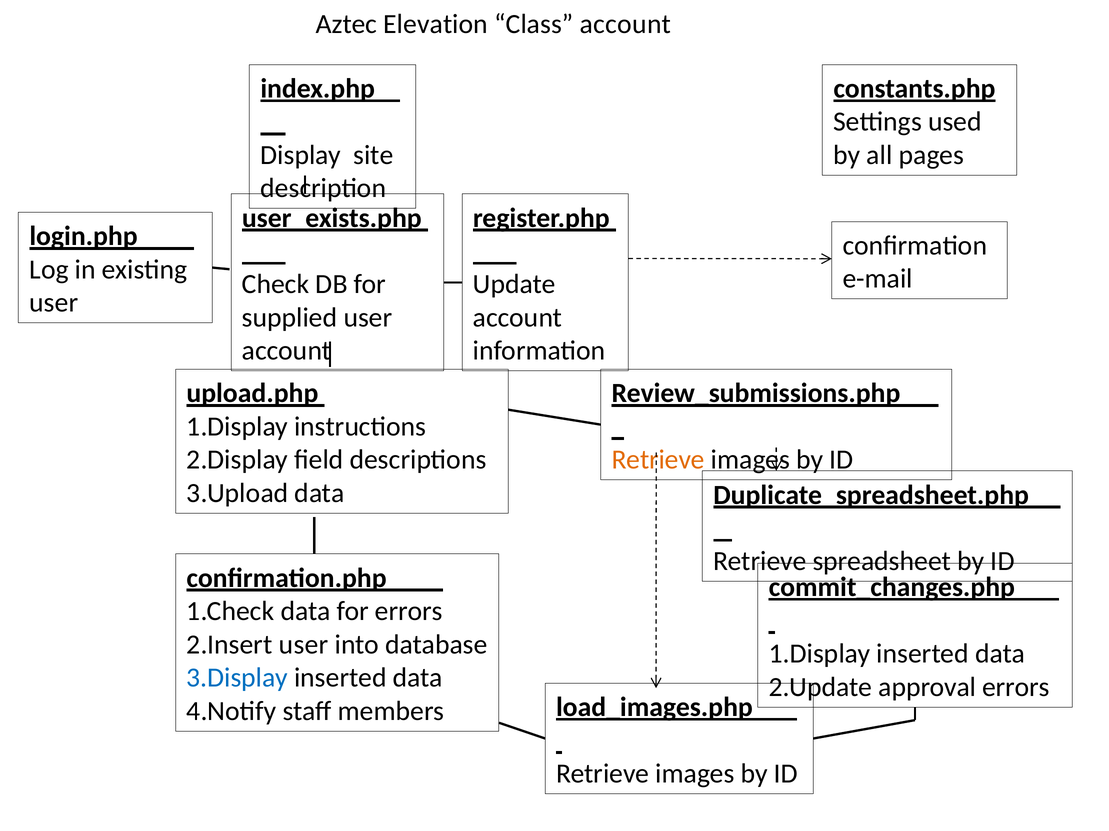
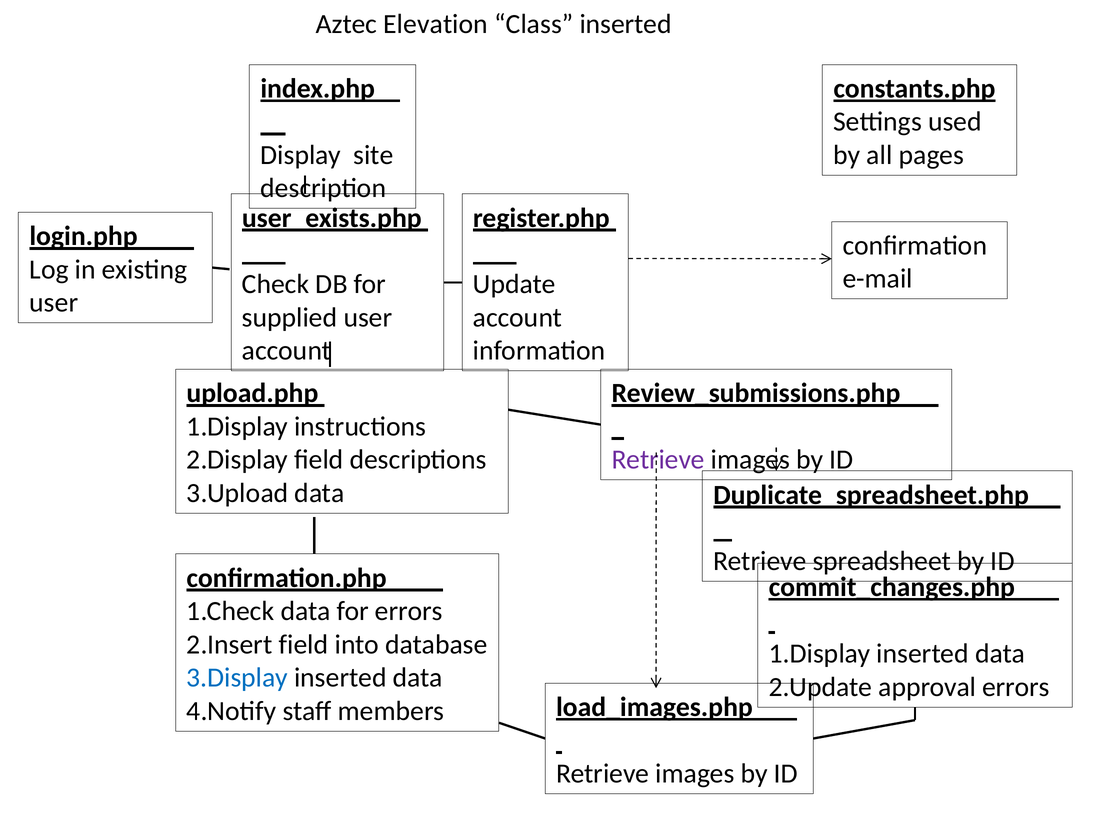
Class account: account -> inserted
Retrieve at (658, 460) colour: orange -> purple
2.Insert user: user -> field
